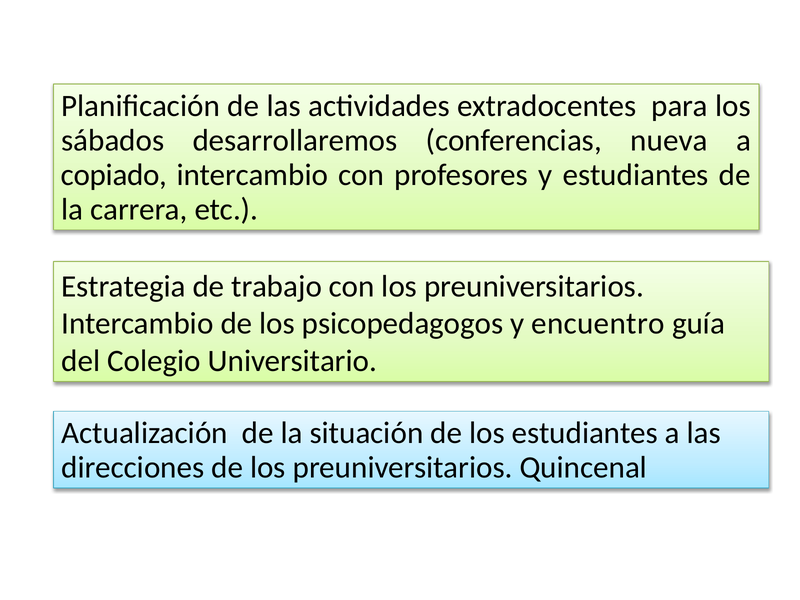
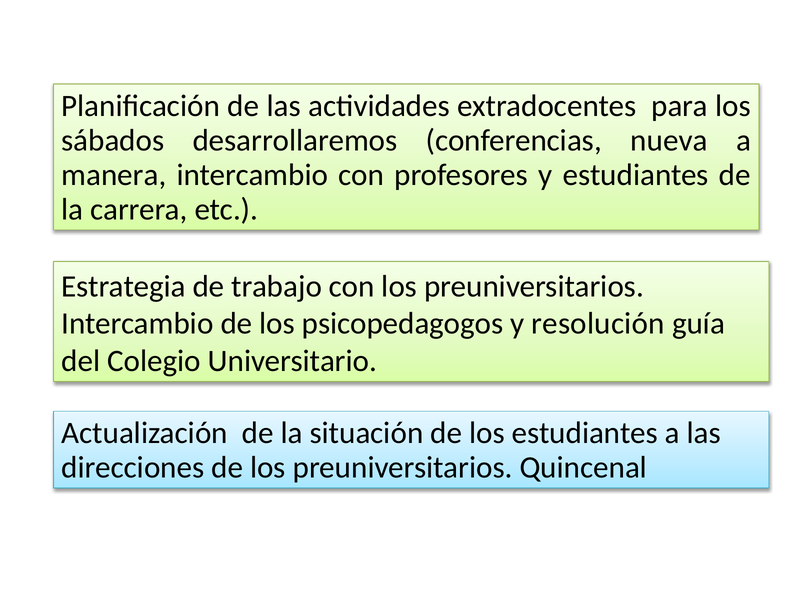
copiado: copiado -> manera
encuentro: encuentro -> resolución
